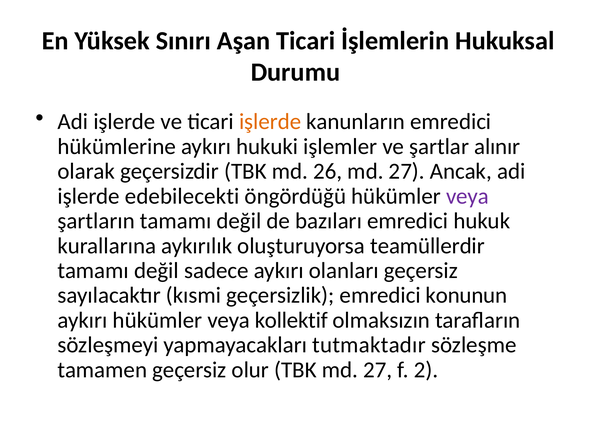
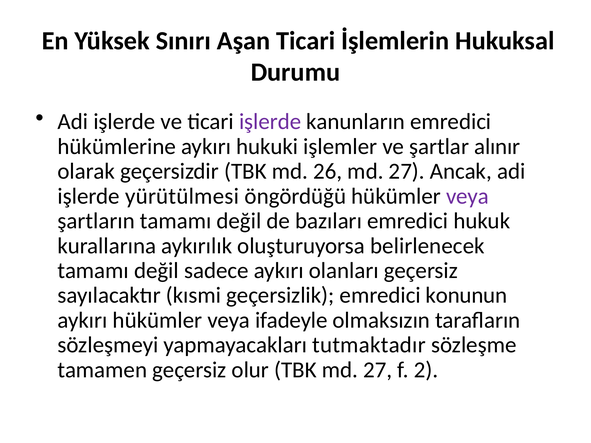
işlerde at (270, 122) colour: orange -> purple
edebilecekti: edebilecekti -> yürütülmesi
teamüllerdir: teamüllerdir -> belirlenecek
kollektif: kollektif -> ifadeyle
